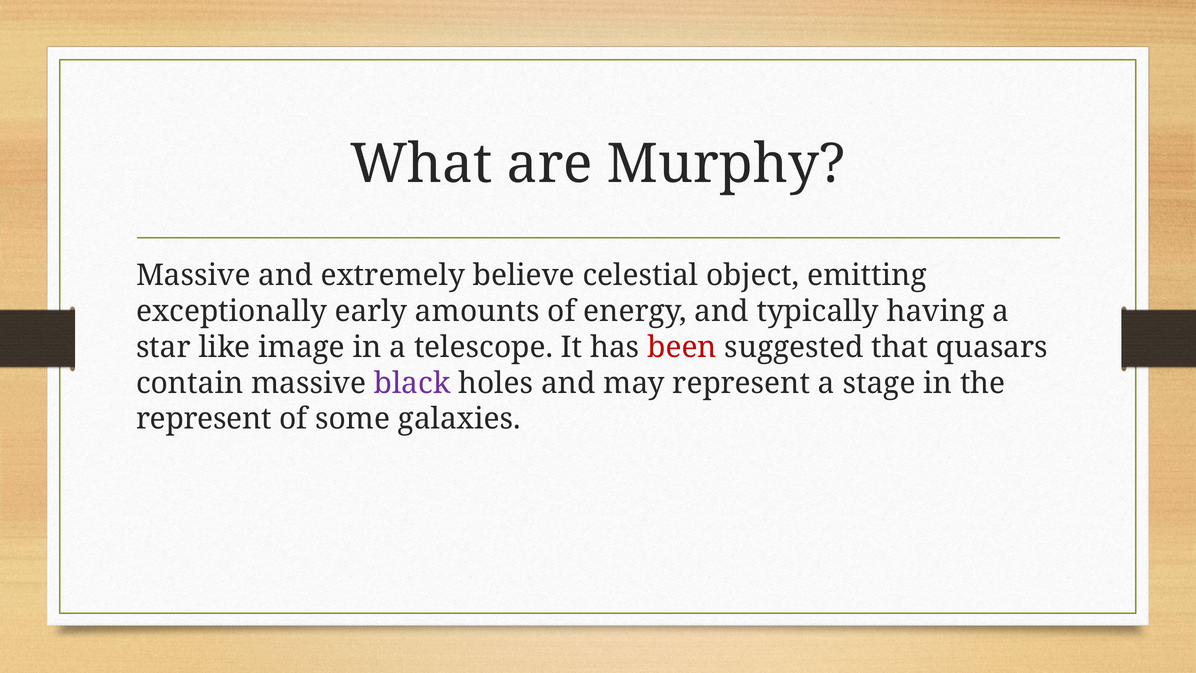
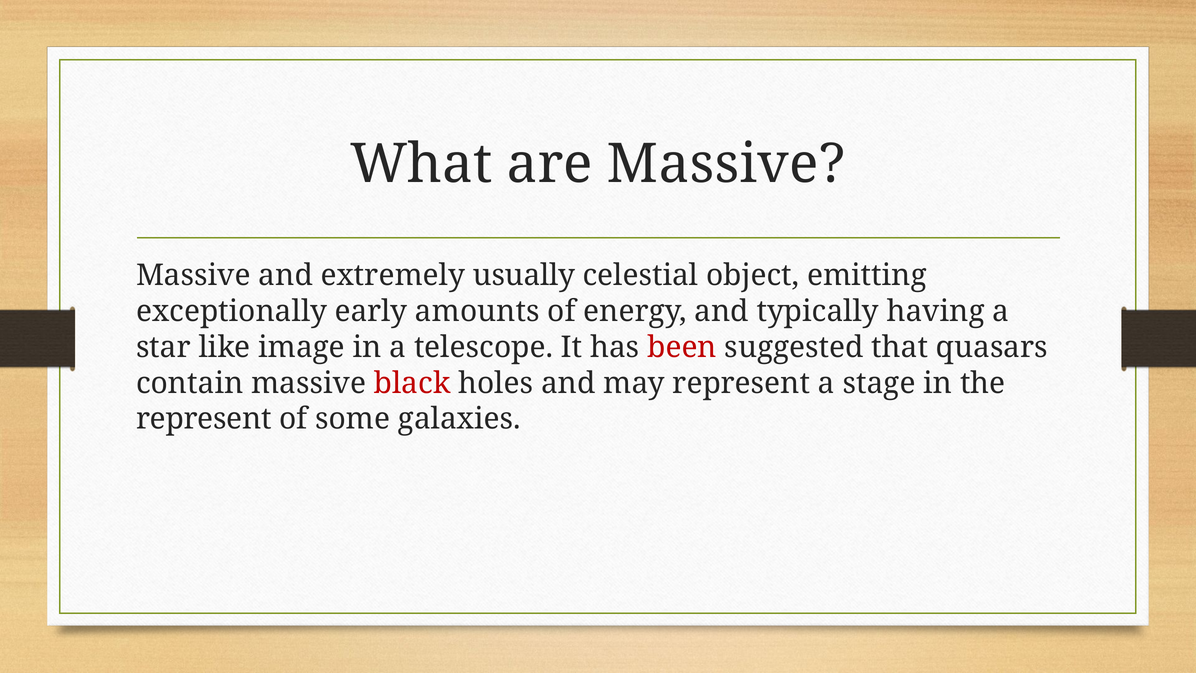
are Murphy: Murphy -> Massive
believe: believe -> usually
black colour: purple -> red
